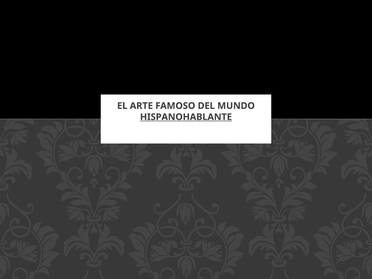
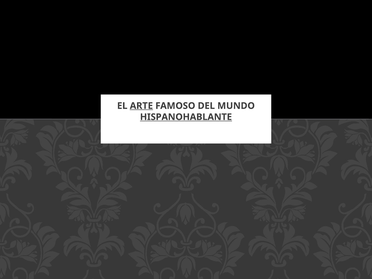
ARTE underline: none -> present
